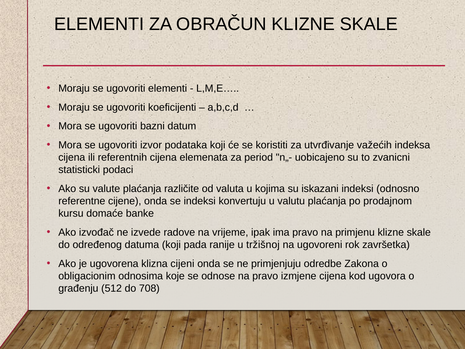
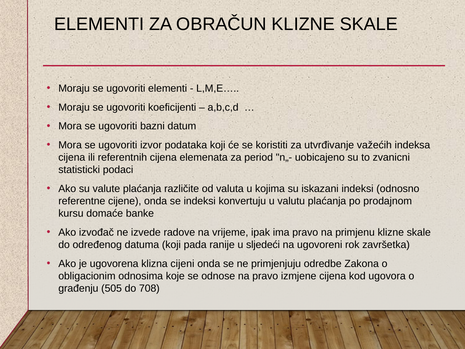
tržišnoj: tržišnoj -> sljedeći
512: 512 -> 505
